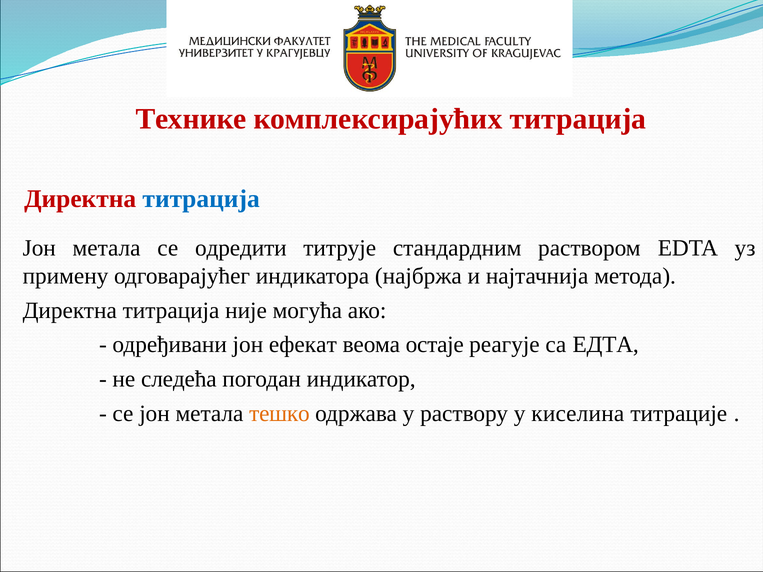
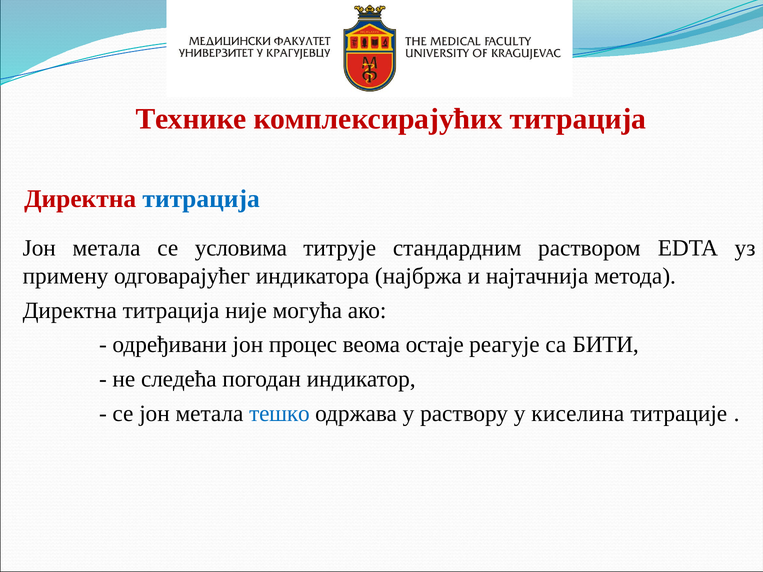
одредити: одредити -> условима
ефекат: ефекат -> процес
ЕДТА: ЕДТА -> БИТИ
тешко colour: orange -> blue
